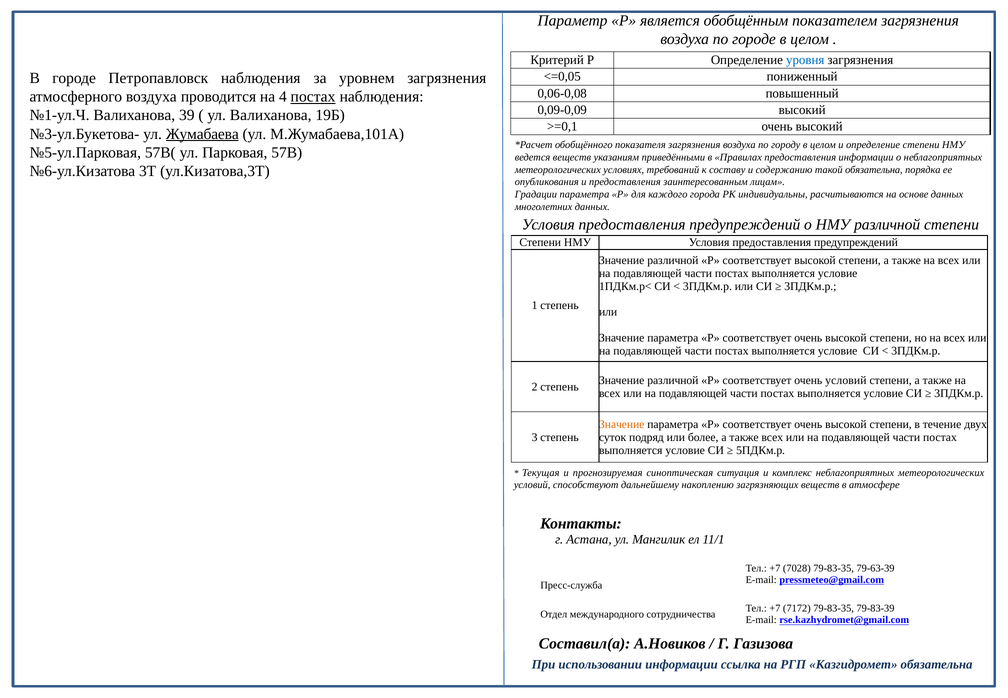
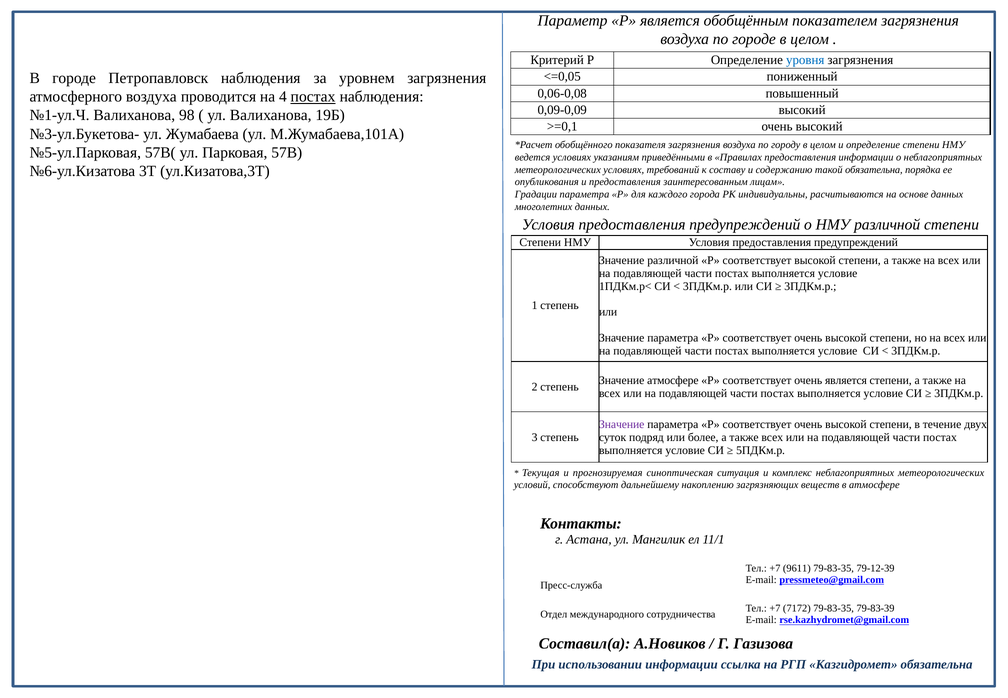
39: 39 -> 98
Жумабаева underline: present -> none
ведется веществ: веществ -> условиях
различной at (673, 380): различной -> атмосфере
очень условий: условий -> является
Значение at (622, 424) colour: orange -> purple
7028: 7028 -> 9611
79-63-39: 79-63-39 -> 79-12-39
